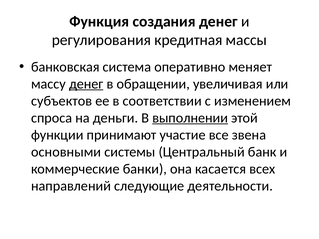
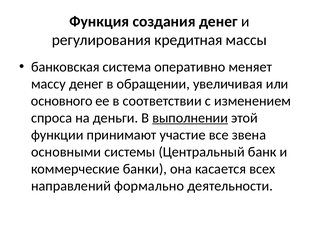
денег at (86, 84) underline: present -> none
субъектов: субъектов -> основного
следующие: следующие -> формально
